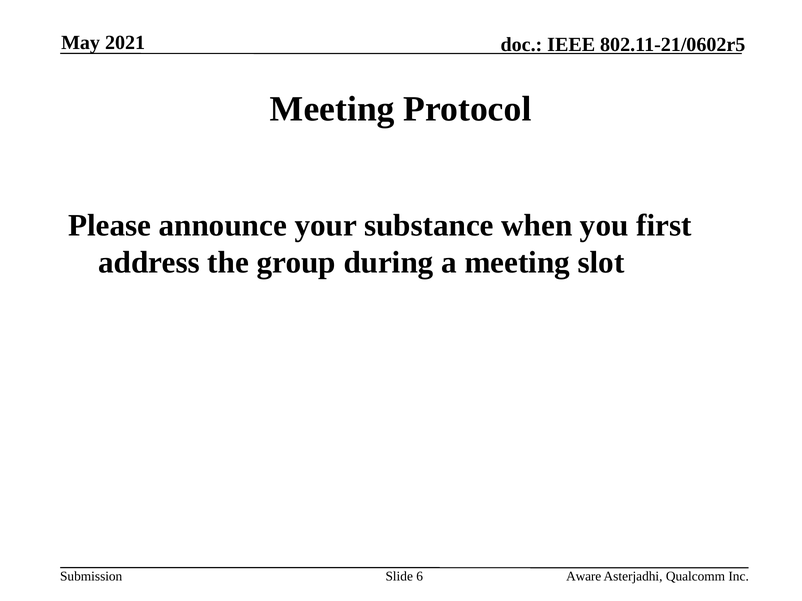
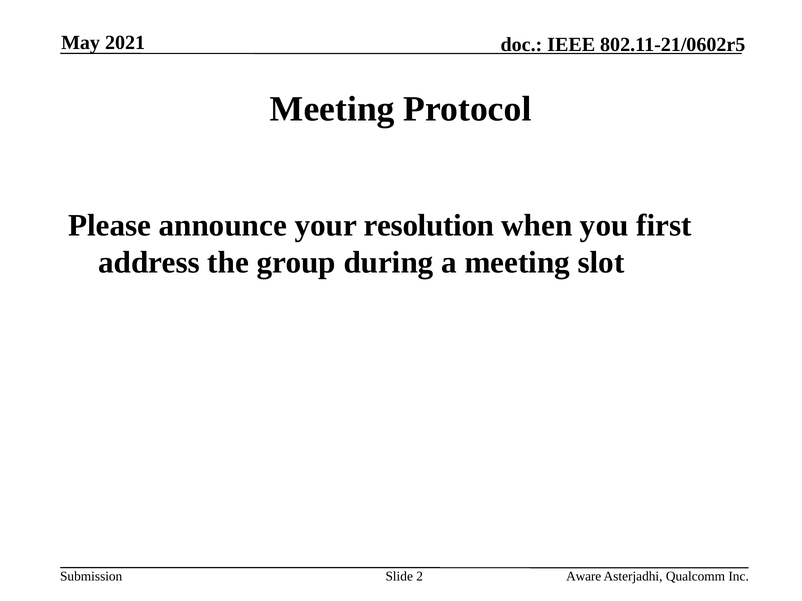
substance: substance -> resolution
6: 6 -> 2
